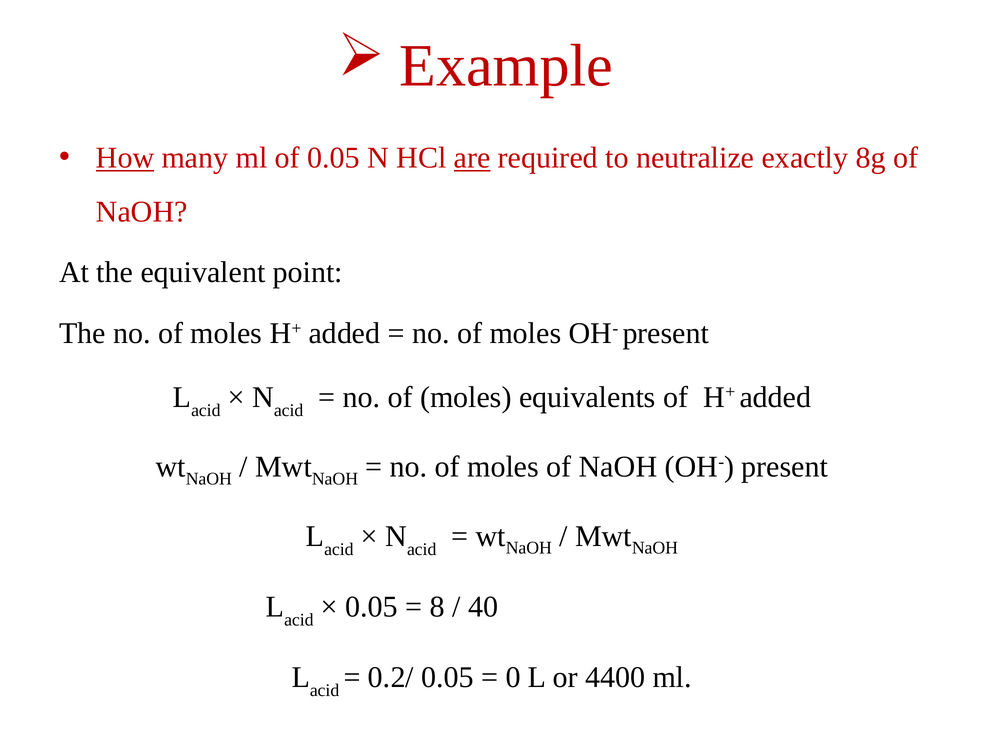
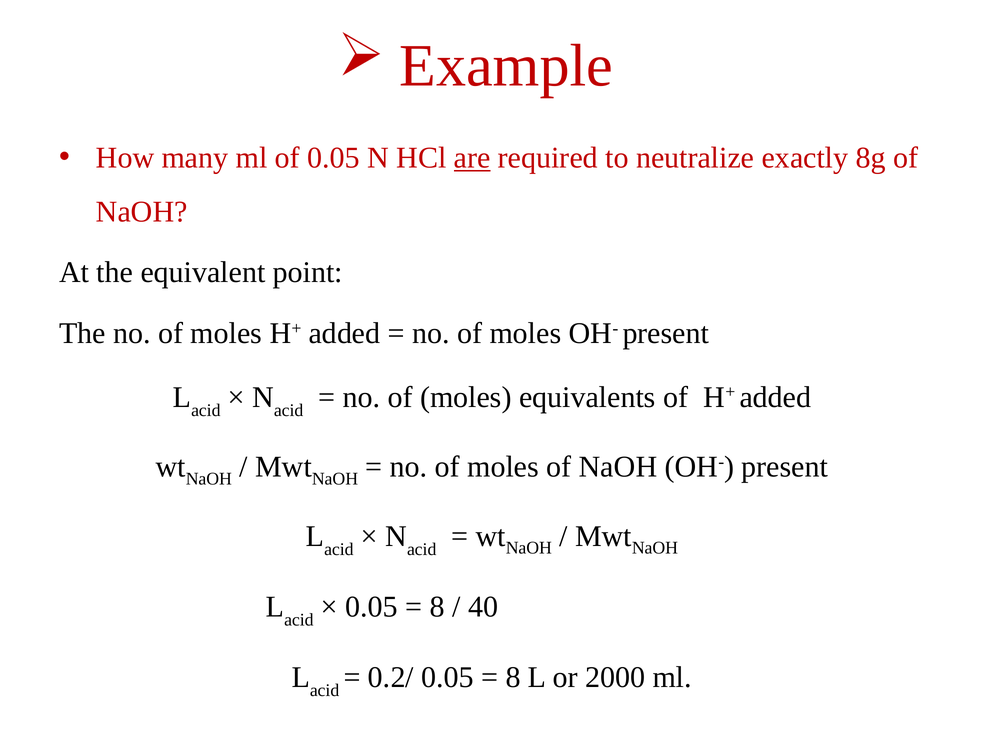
How underline: present -> none
0 at (513, 677): 0 -> 8
4400: 4400 -> 2000
